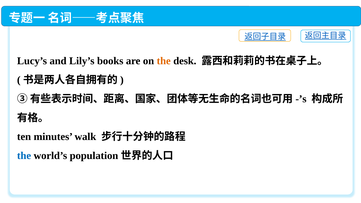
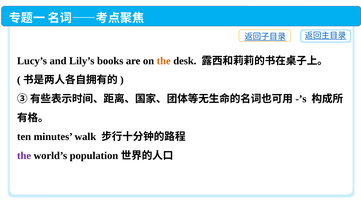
the at (24, 156) colour: blue -> purple
